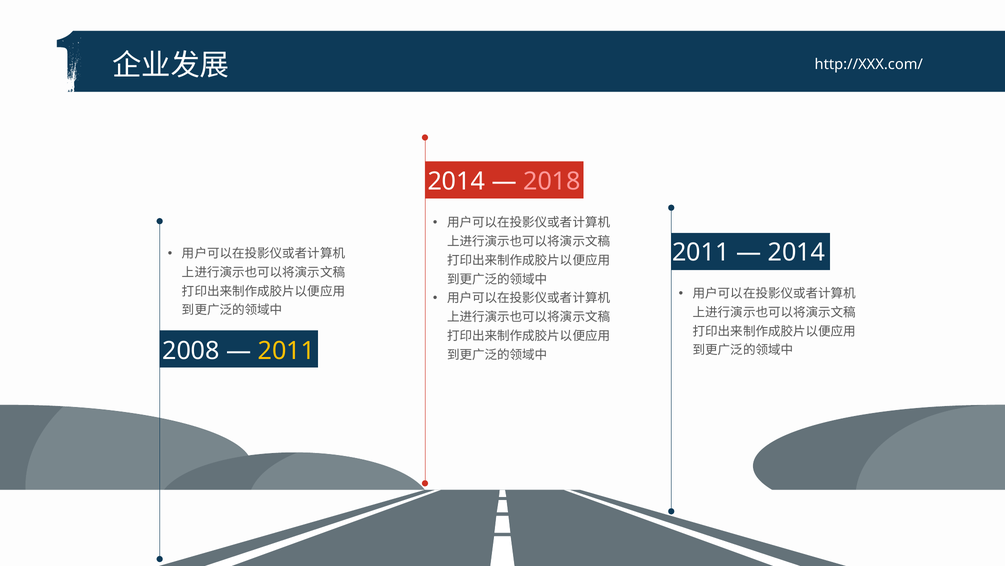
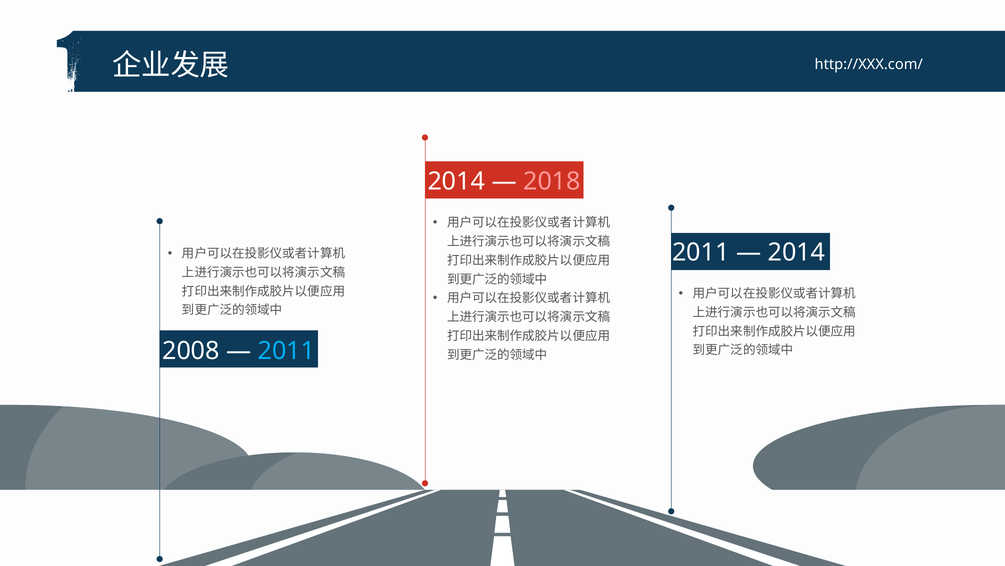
2011 at (286, 350) colour: yellow -> light blue
